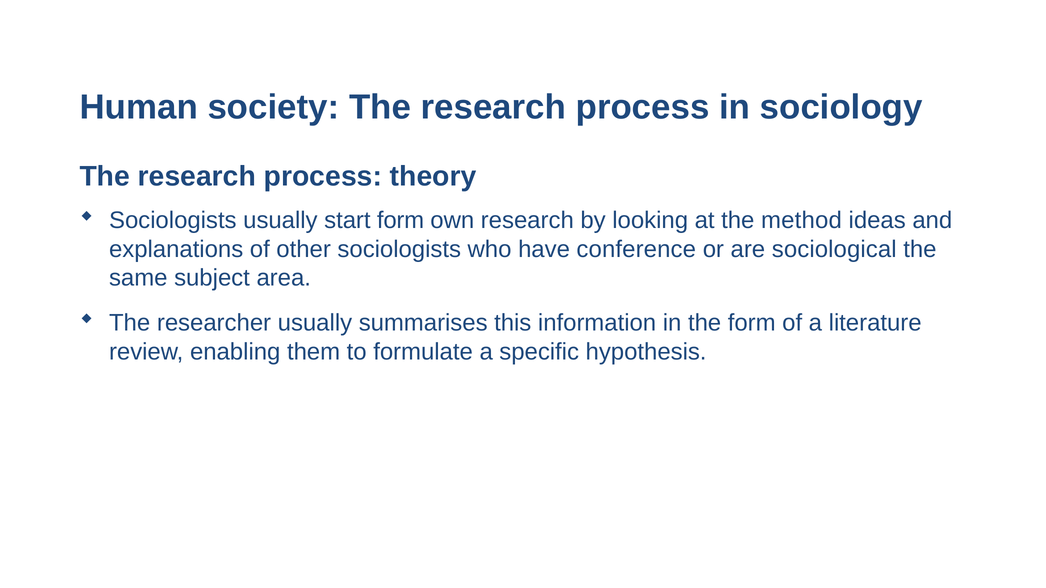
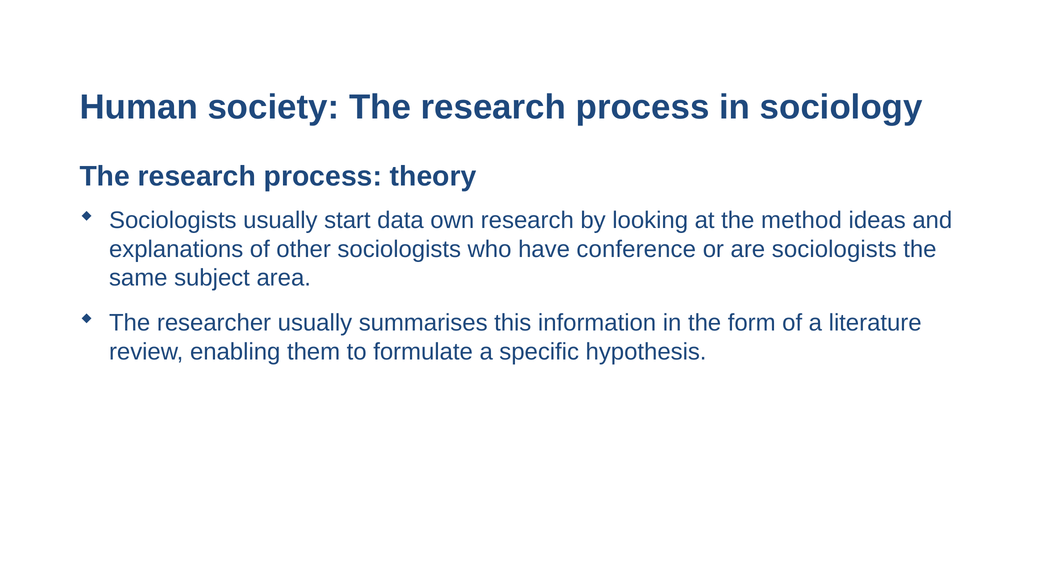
start form: form -> data
are sociological: sociological -> sociologists
